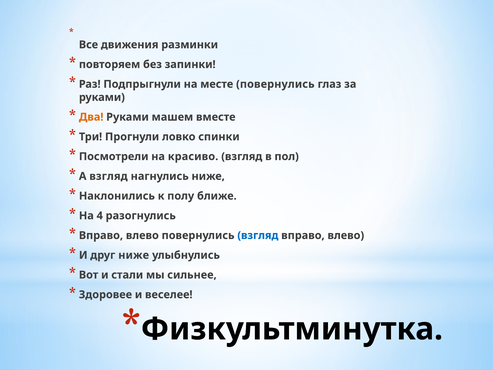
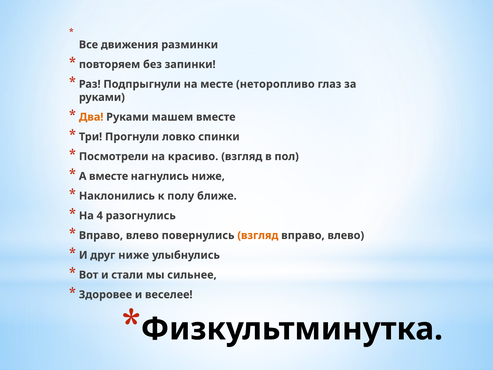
месте повернулись: повернулись -> неторопливо
А взгляд: взгляд -> вместе
взгляд at (258, 235) colour: blue -> orange
